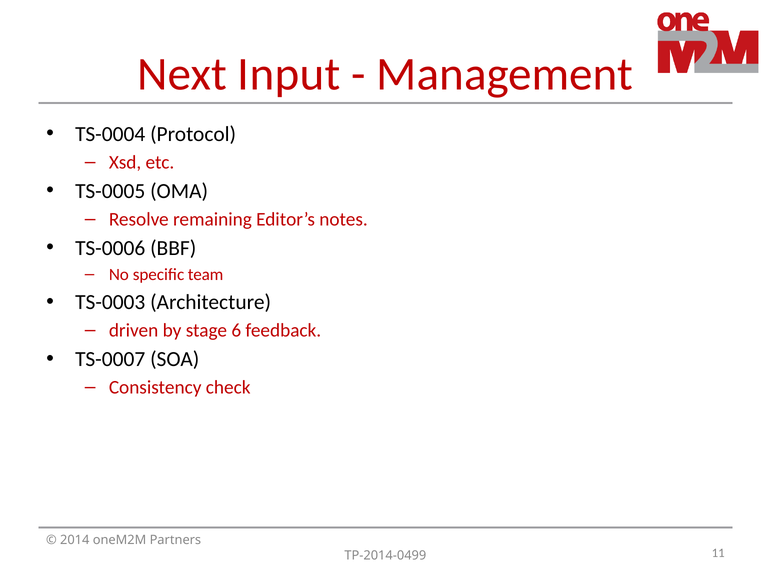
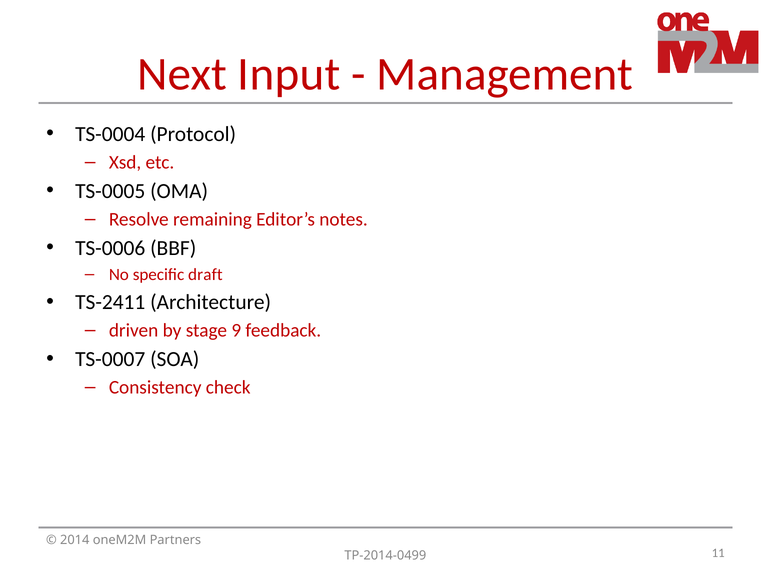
team: team -> draft
TS-0003: TS-0003 -> TS-2411
6: 6 -> 9
